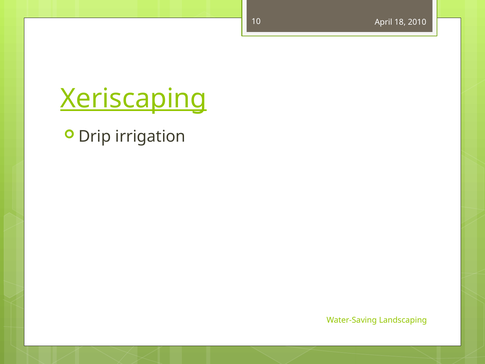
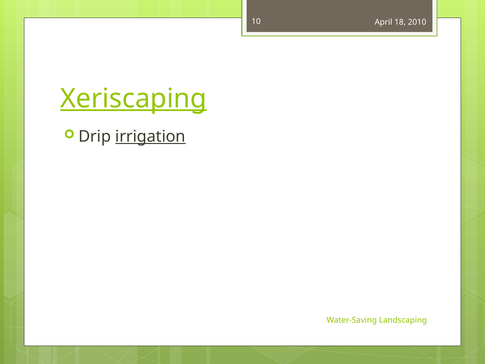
irrigation underline: none -> present
